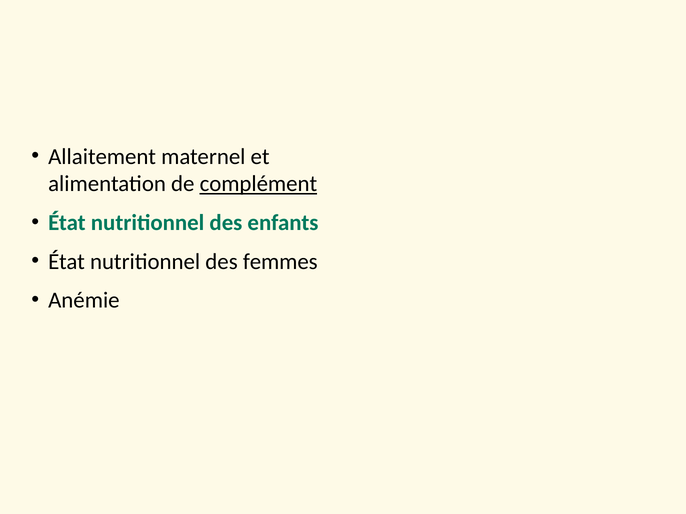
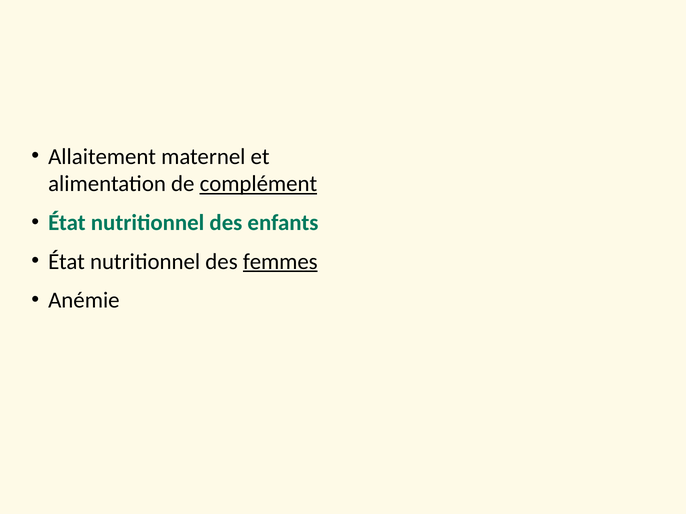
femmes underline: none -> present
